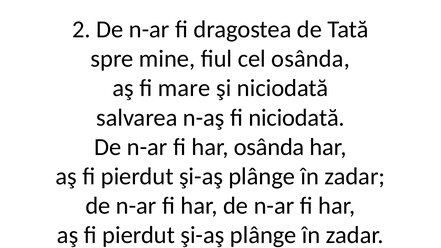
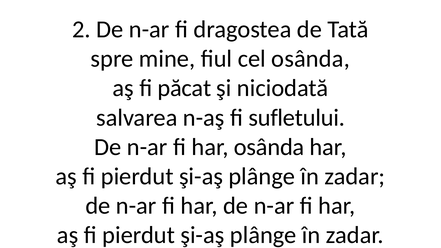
mare: mare -> păcat
fi niciodată: niciodată -> sufletului
